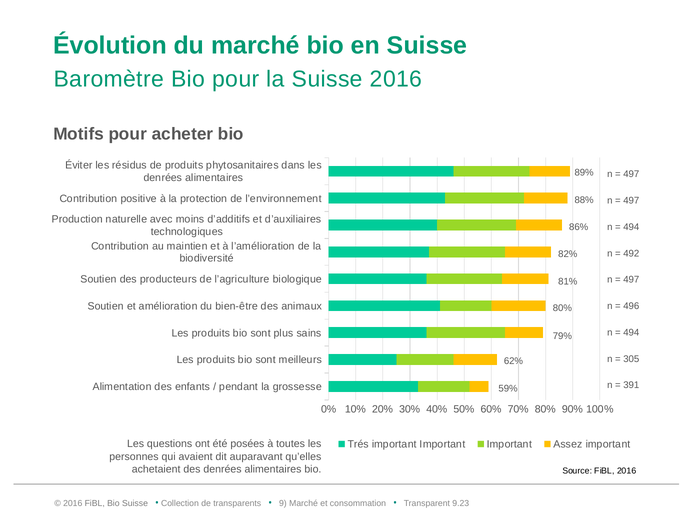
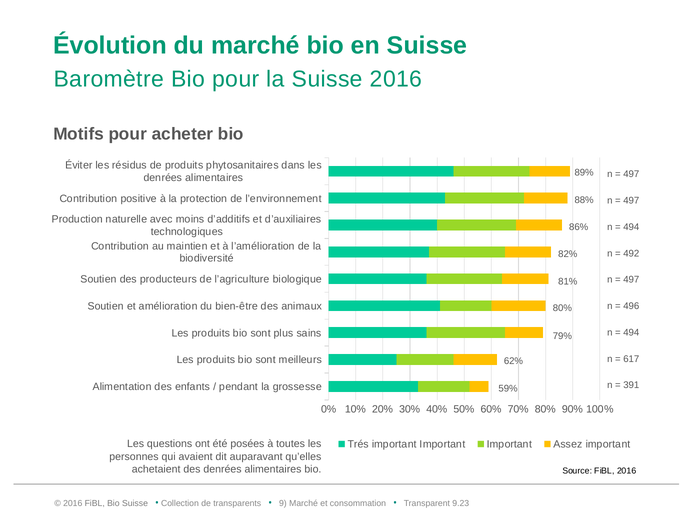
305: 305 -> 617
